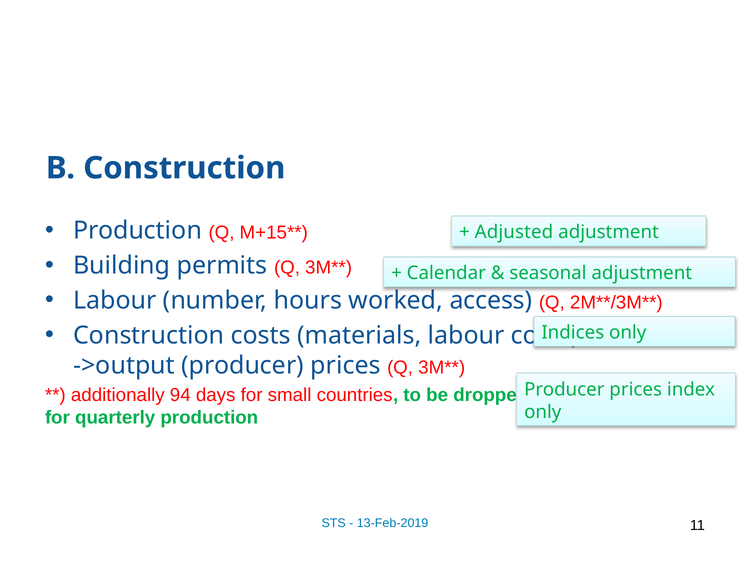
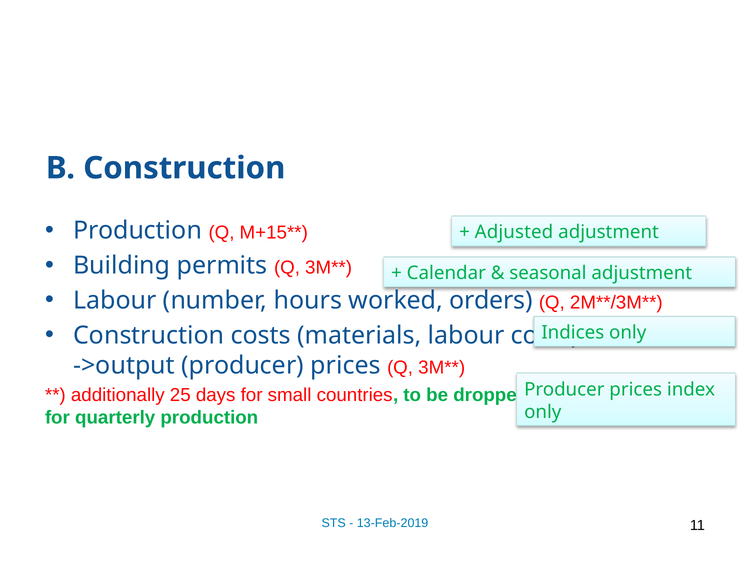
access: access -> orders
94: 94 -> 25
